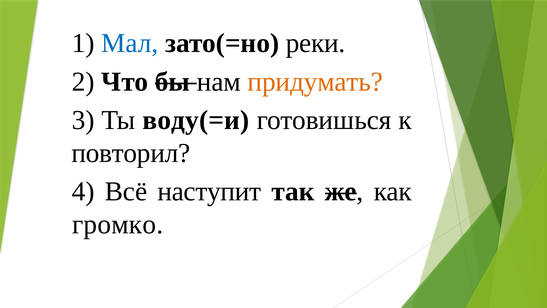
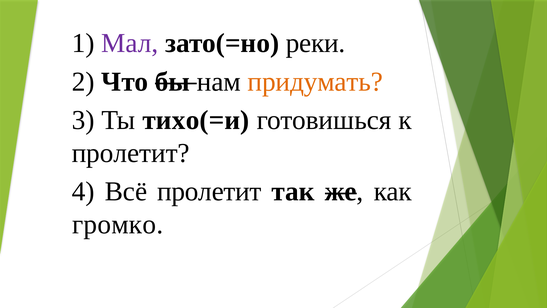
Мал colour: blue -> purple
воду(=и: воду(=и -> тихо(=и
повторил at (131, 153): повторил -> пролетит
Всё наступит: наступит -> пролетит
